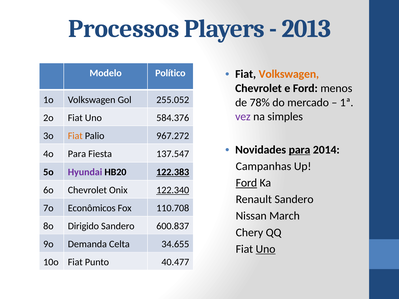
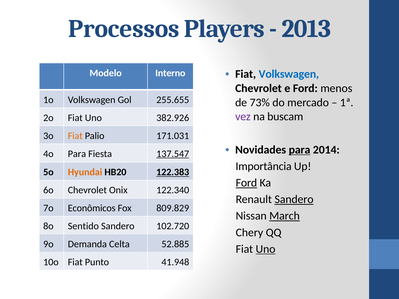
Volkswagen at (289, 74) colour: orange -> blue
Político: Político -> Interno
255.052: 255.052 -> 255.655
78%: 78% -> 73%
simples: simples -> buscam
584.376: 584.376 -> 382.926
967.272: 967.272 -> 171.031
137.547 underline: none -> present
Campanhas: Campanhas -> Importância
Hyundai colour: purple -> orange
122.340 underline: present -> none
Sandero at (294, 200) underline: none -> present
110.708: 110.708 -> 809.829
March underline: none -> present
Dirigido: Dirigido -> Sentido
600.837: 600.837 -> 102.720
34.655: 34.655 -> 52.885
40.477: 40.477 -> 41.948
